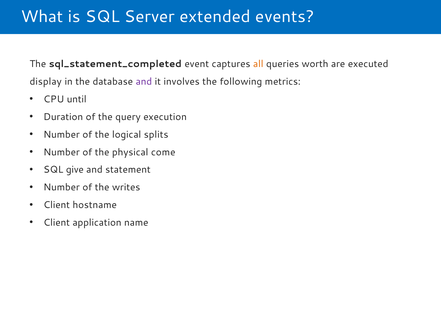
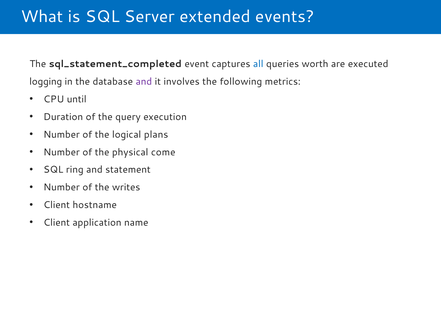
all colour: orange -> blue
display: display -> logging
splits: splits -> plans
give: give -> ring
